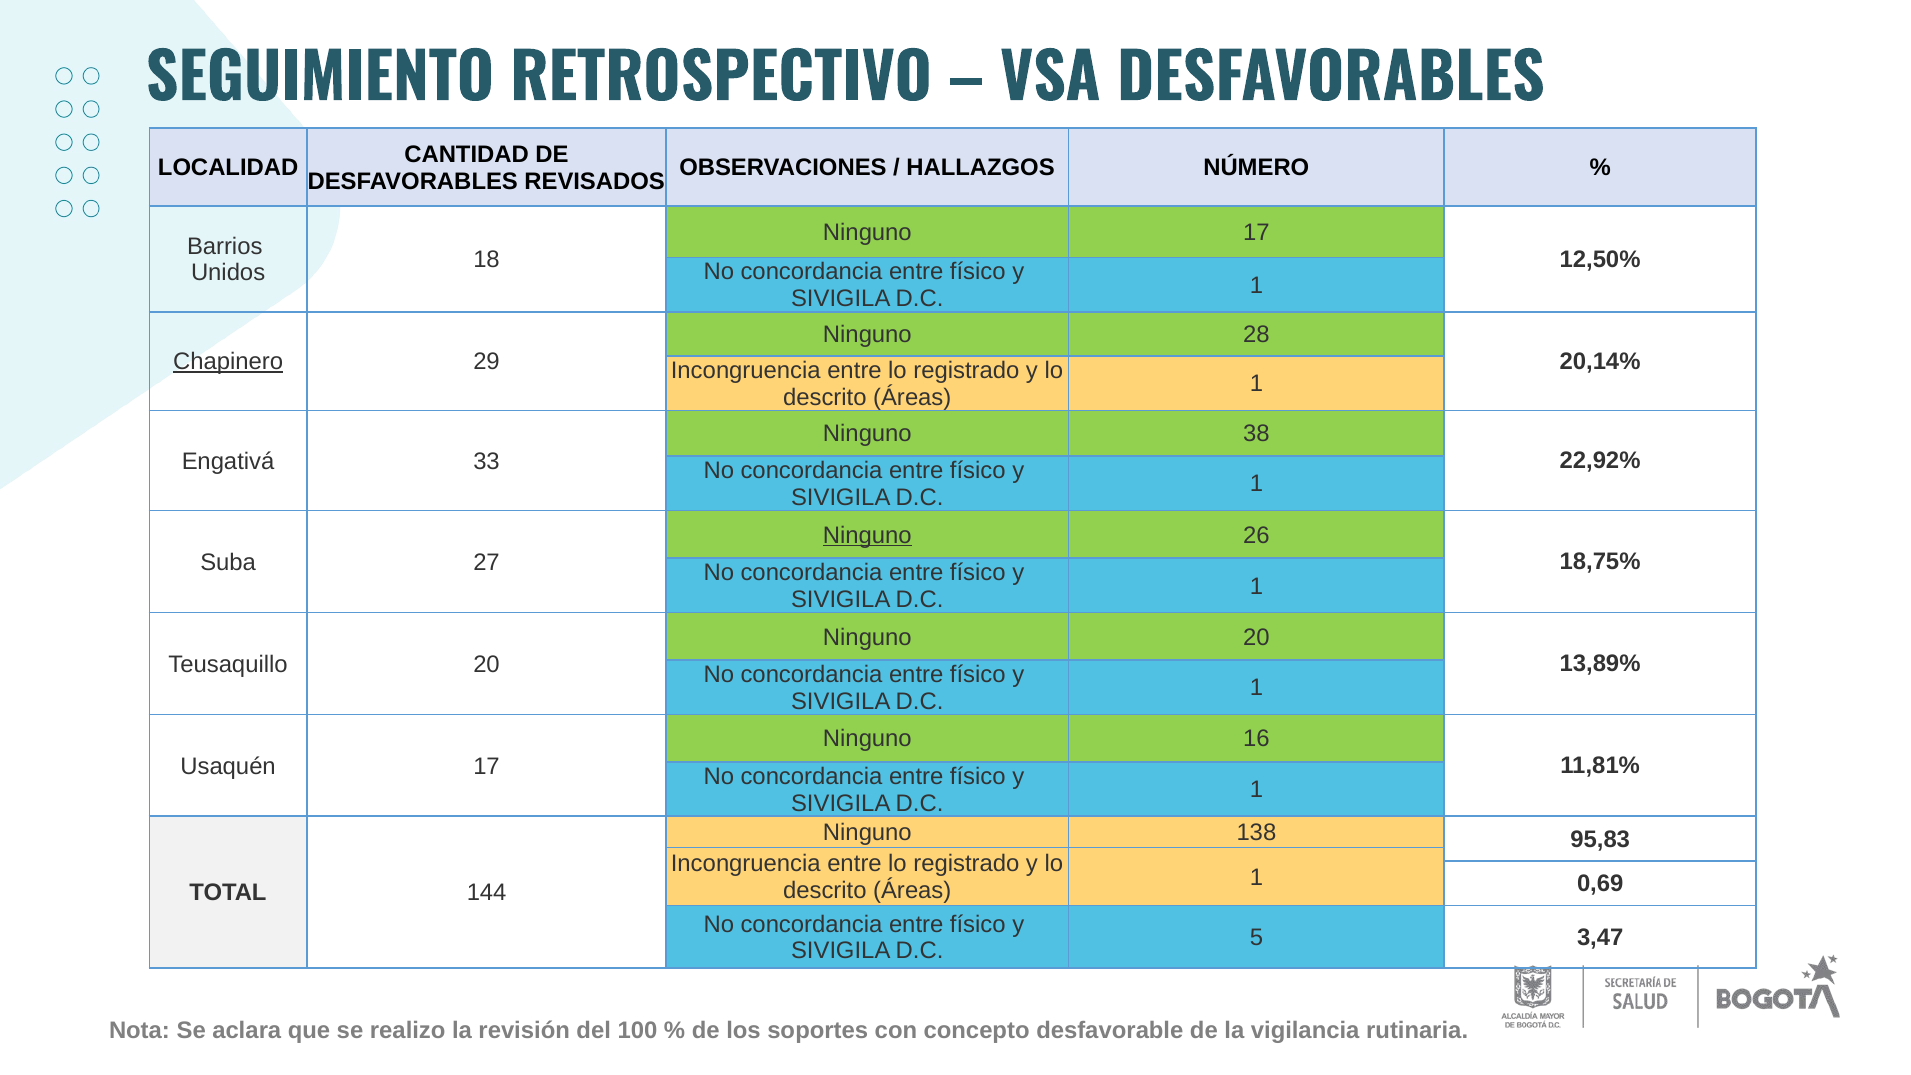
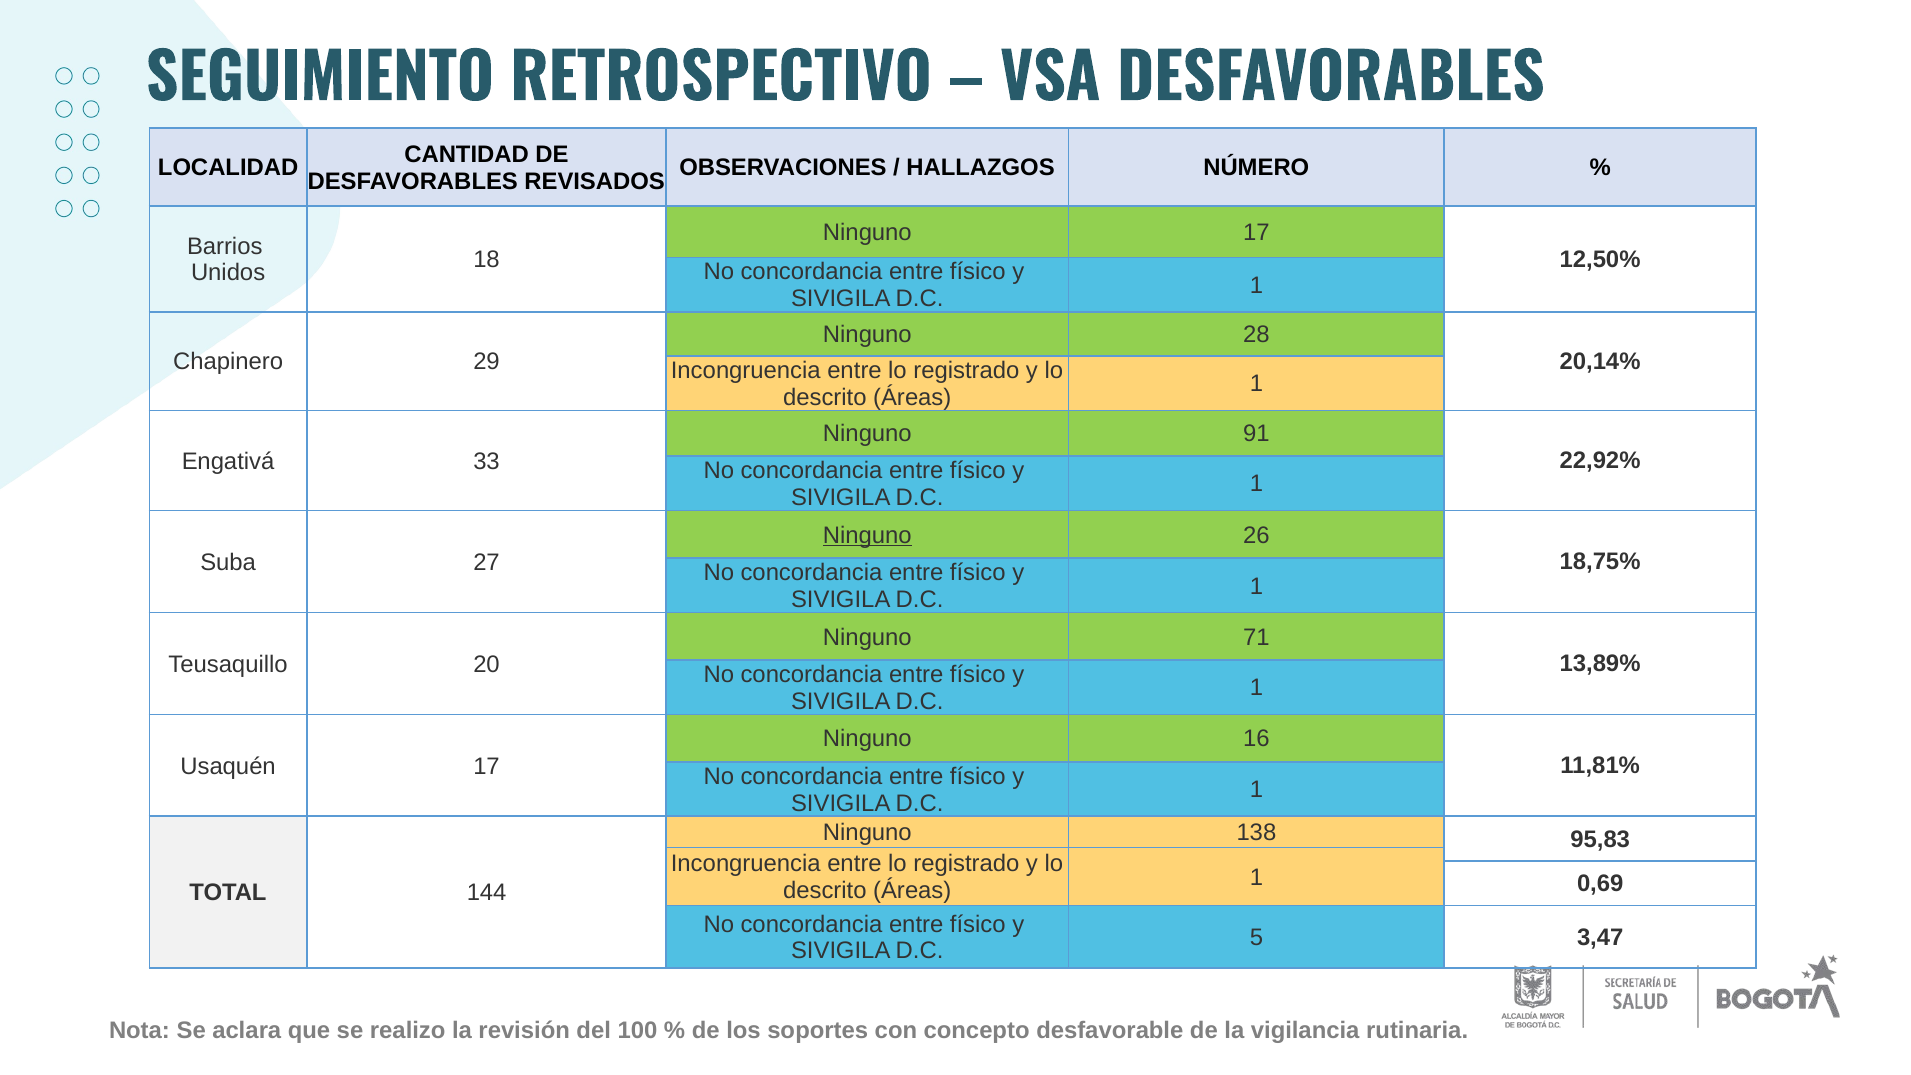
Chapinero underline: present -> none
38: 38 -> 91
Ninguno 20: 20 -> 71
